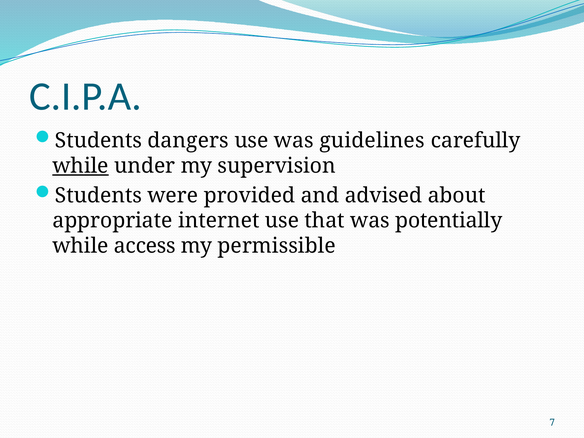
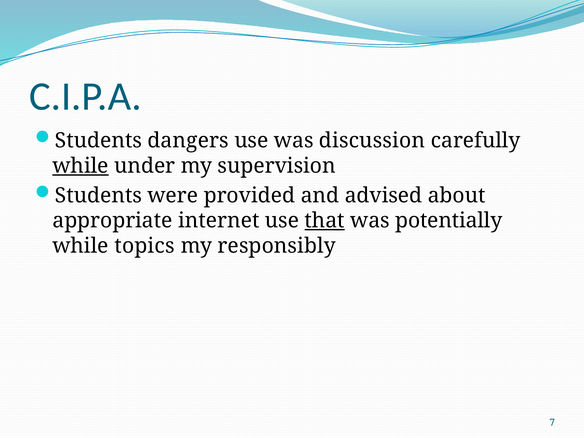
guidelines: guidelines -> discussion
that underline: none -> present
access: access -> topics
permissible: permissible -> responsibly
